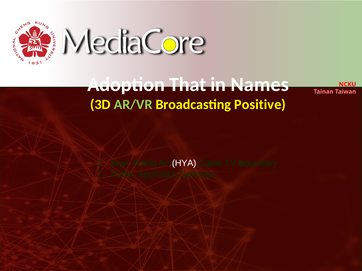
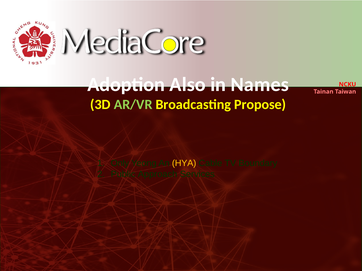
That: That -> Also
Positive: Positive -> Propose
Sign: Sign -> Only
HYA colour: white -> yellow
